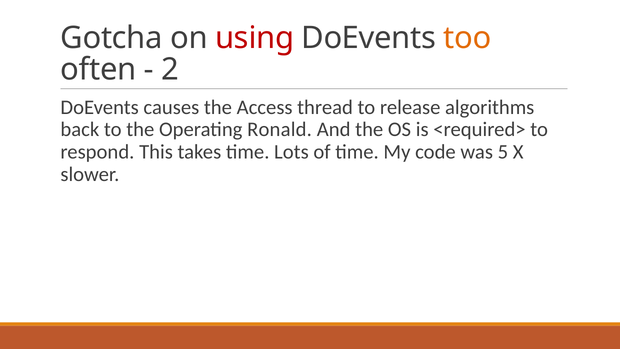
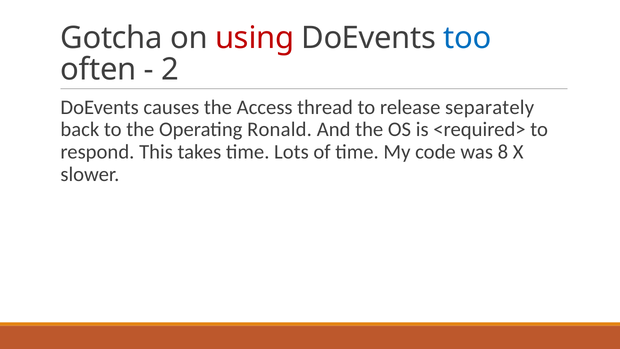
too colour: orange -> blue
algorithms: algorithms -> separately
5: 5 -> 8
